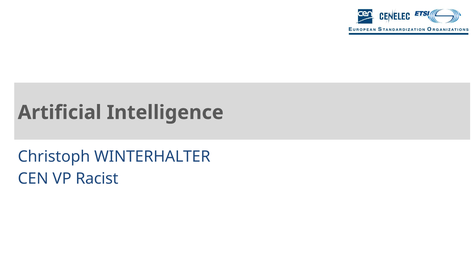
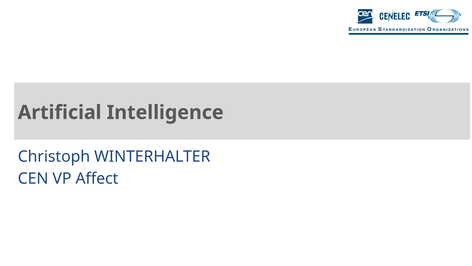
Racist: Racist -> Affect
